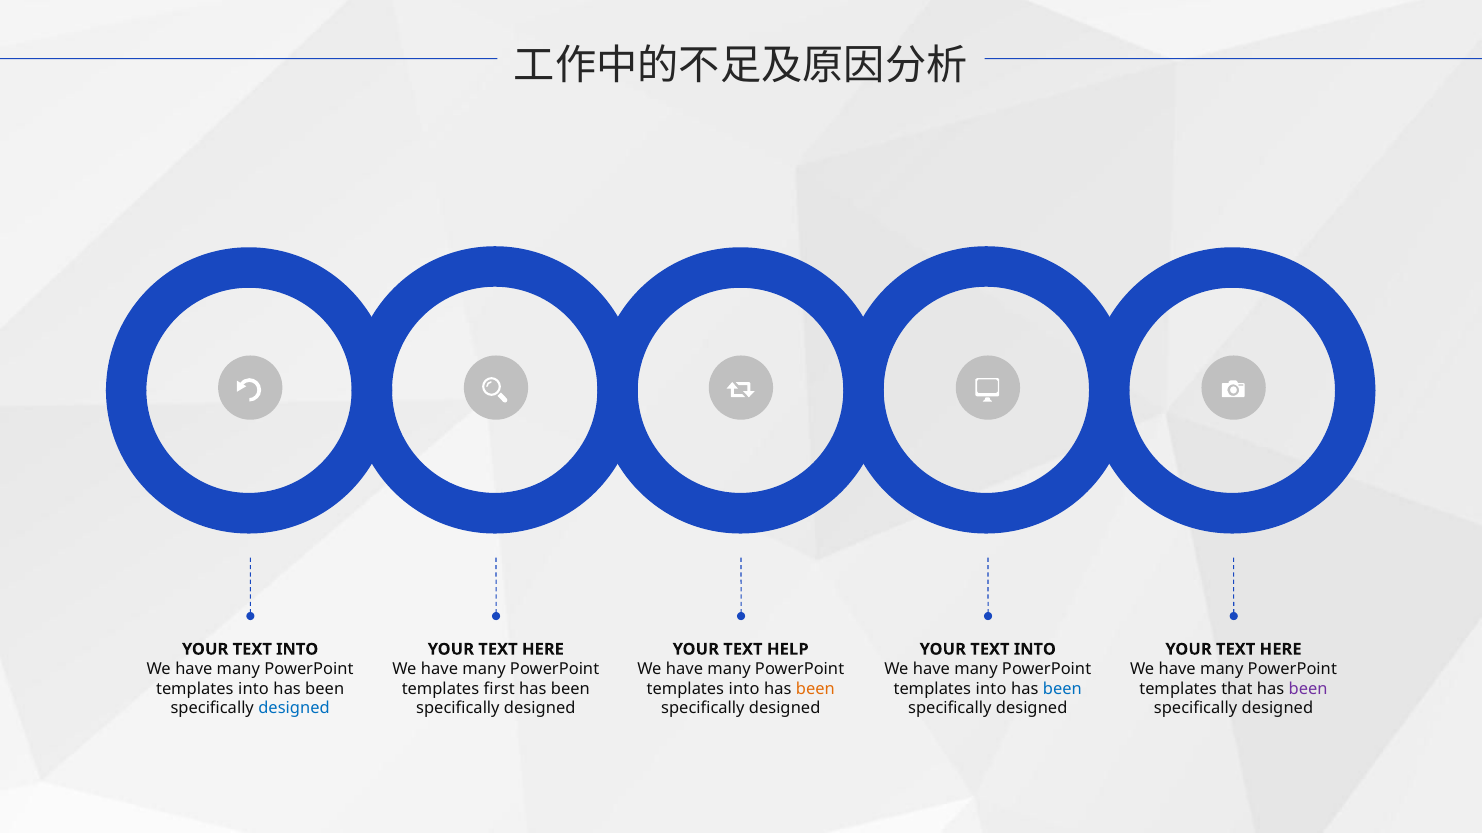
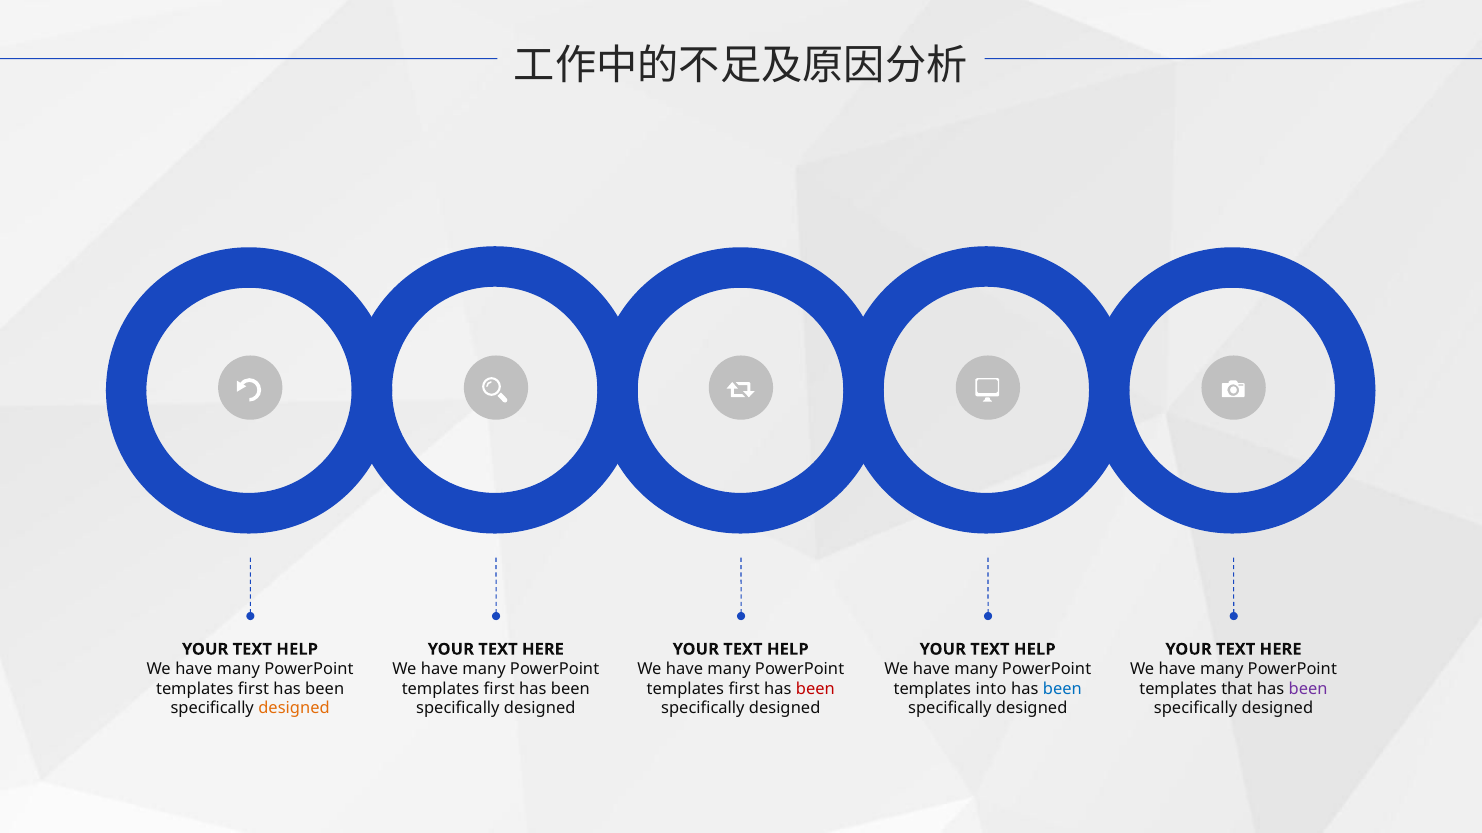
INTO at (297, 650): INTO -> HELP
INTO at (1035, 650): INTO -> HELP
into at (254, 689): into -> first
into at (744, 689): into -> first
been at (815, 689) colour: orange -> red
designed at (294, 709) colour: blue -> orange
